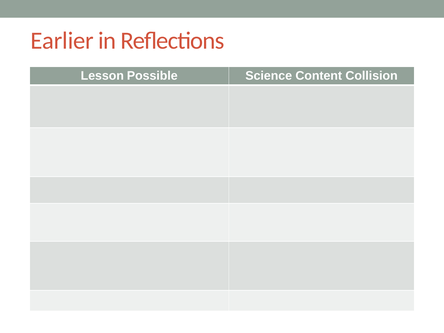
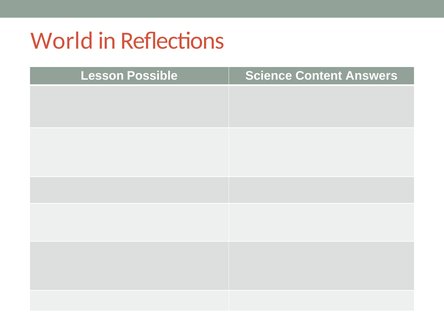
Earlier: Earlier -> World
Collision: Collision -> Answers
